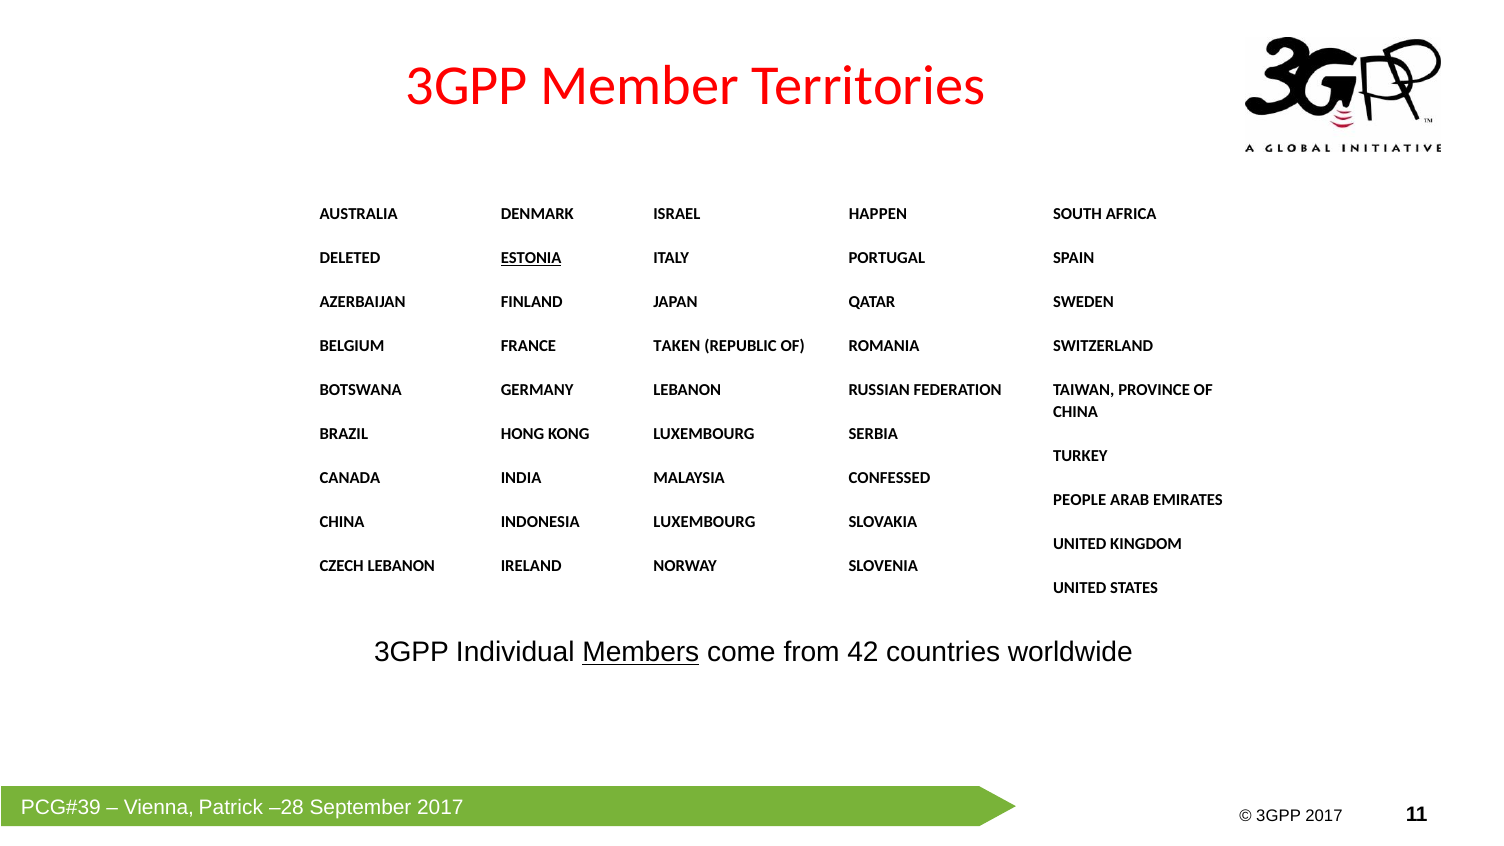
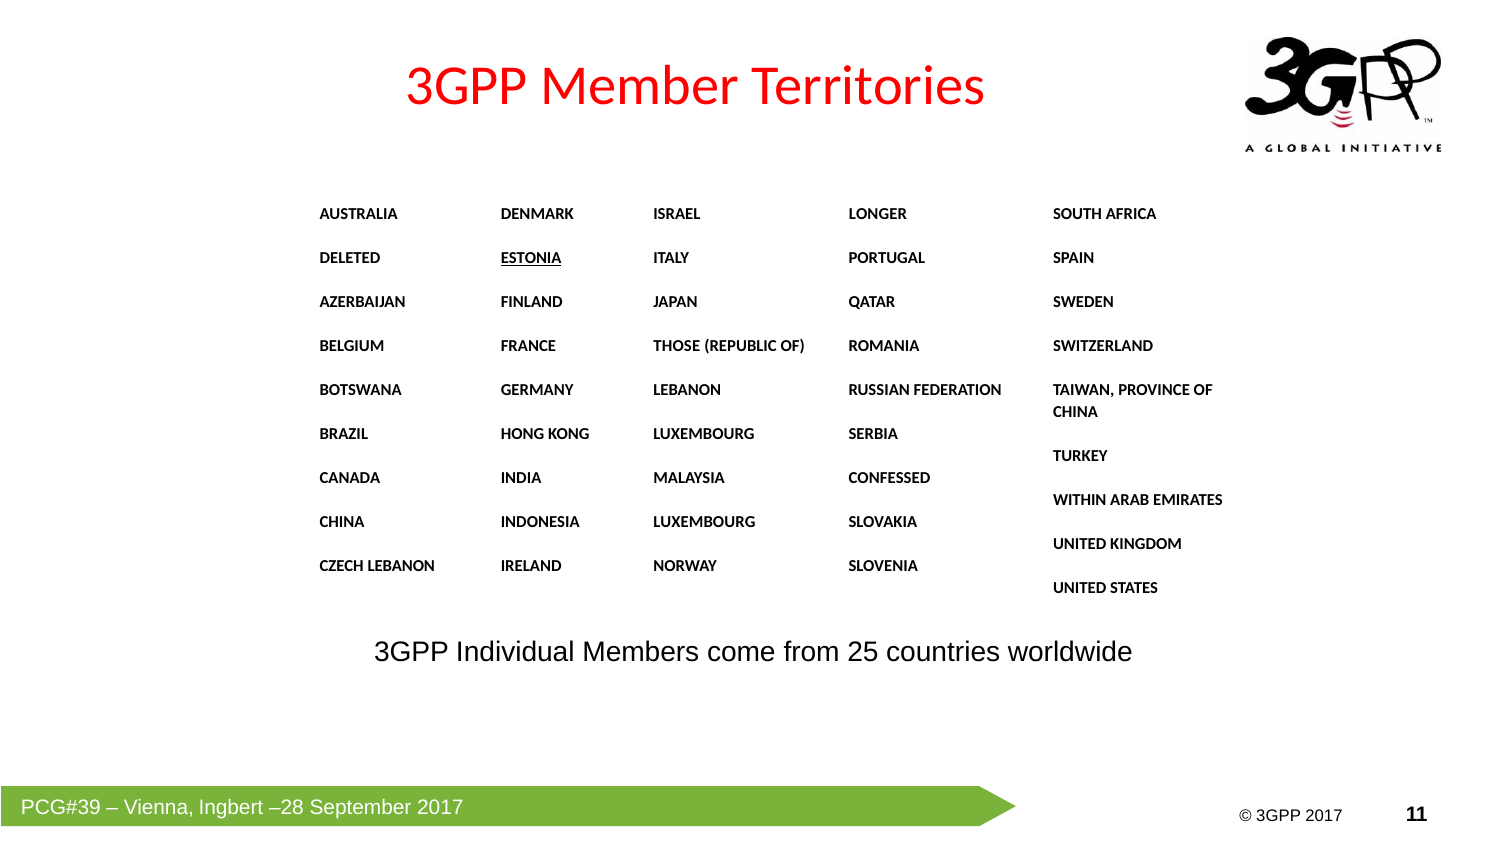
HAPPEN: HAPPEN -> LONGER
TAKEN: TAKEN -> THOSE
PEOPLE: PEOPLE -> WITHIN
Members underline: present -> none
42: 42 -> 25
Patrick: Patrick -> Ingbert
